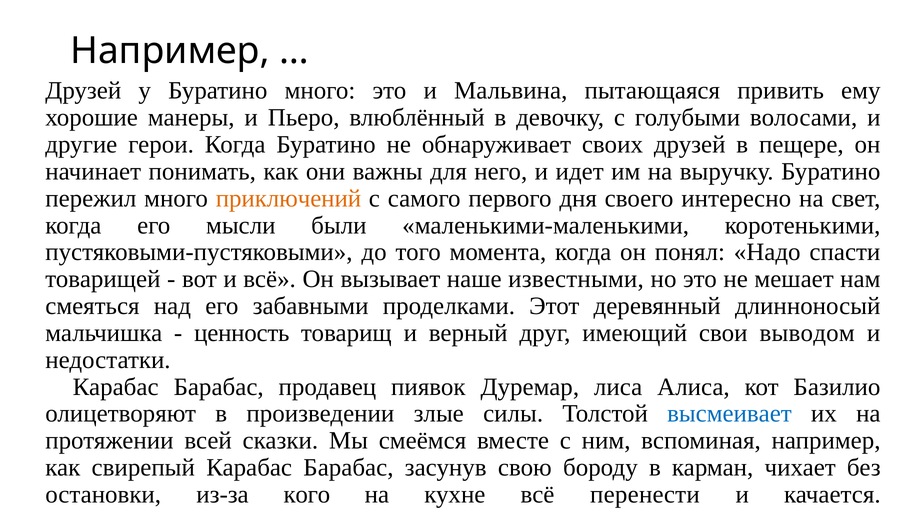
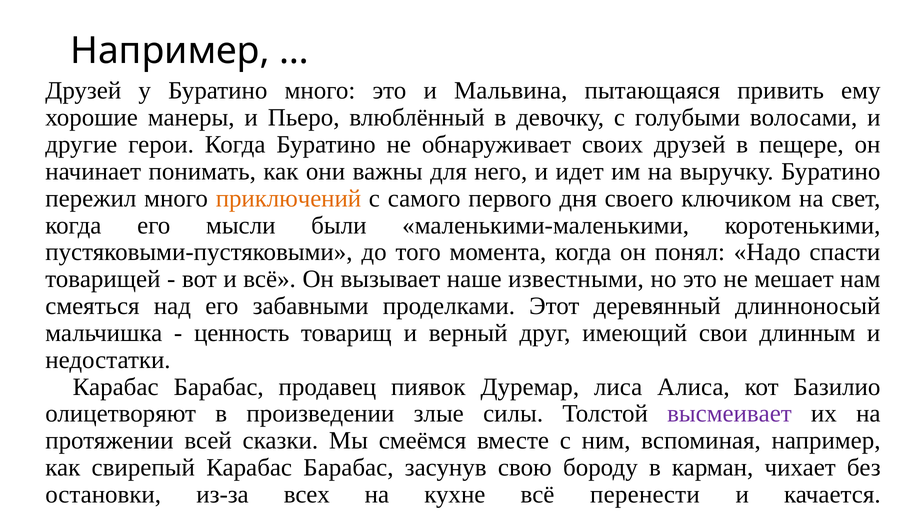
интересно: интересно -> ключиком
выводом: выводом -> длинным
высмеивает colour: blue -> purple
кого: кого -> всех
